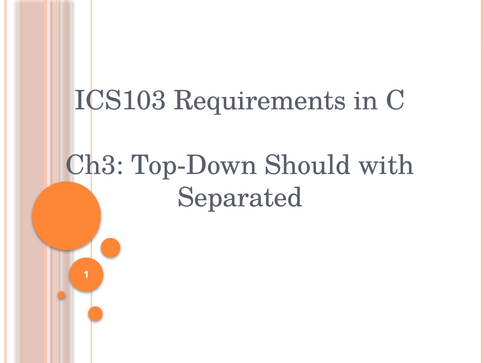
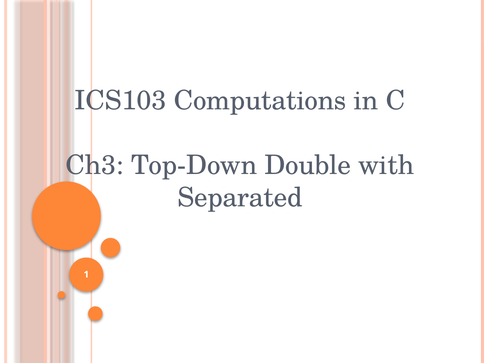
Requirements: Requirements -> Computations
Should: Should -> Double
